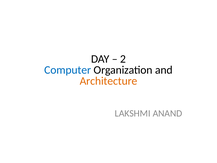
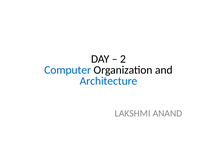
Architecture colour: orange -> blue
